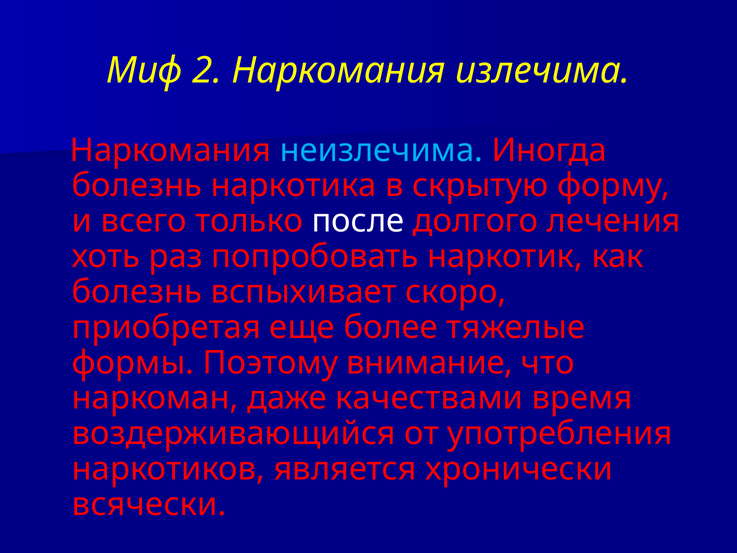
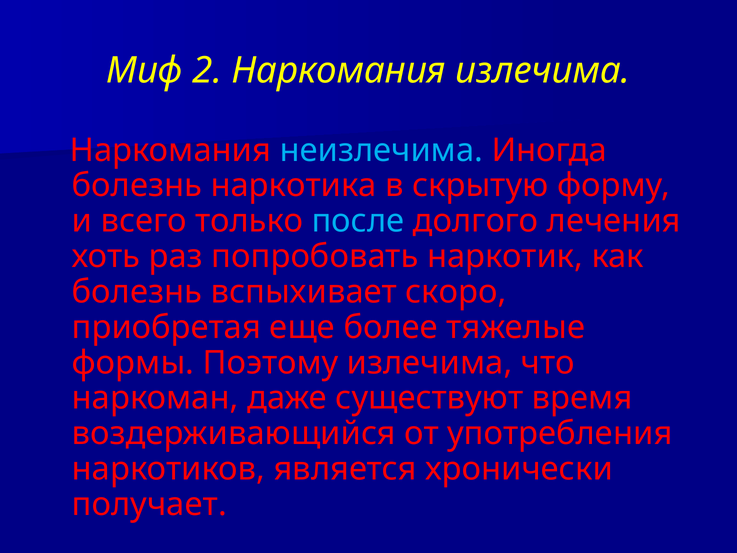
после colour: white -> light blue
Поэтому внимание: внимание -> излечима
качествами: качествами -> существуют
всячески: всячески -> получает
